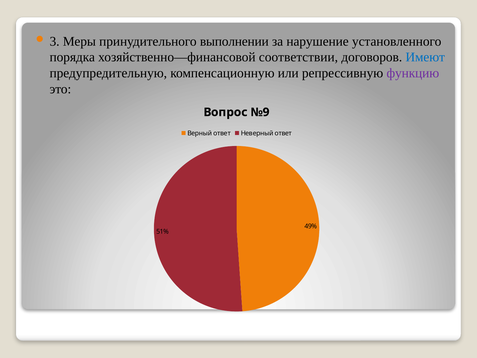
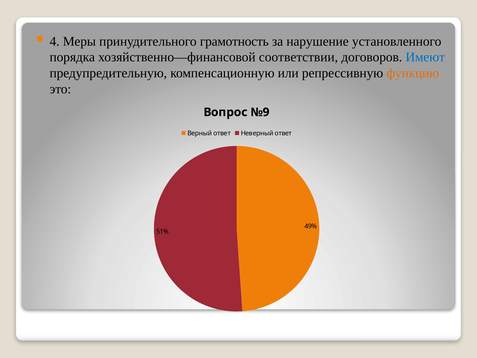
3: 3 -> 4
выполнении: выполнении -> грамотность
функцию colour: purple -> orange
